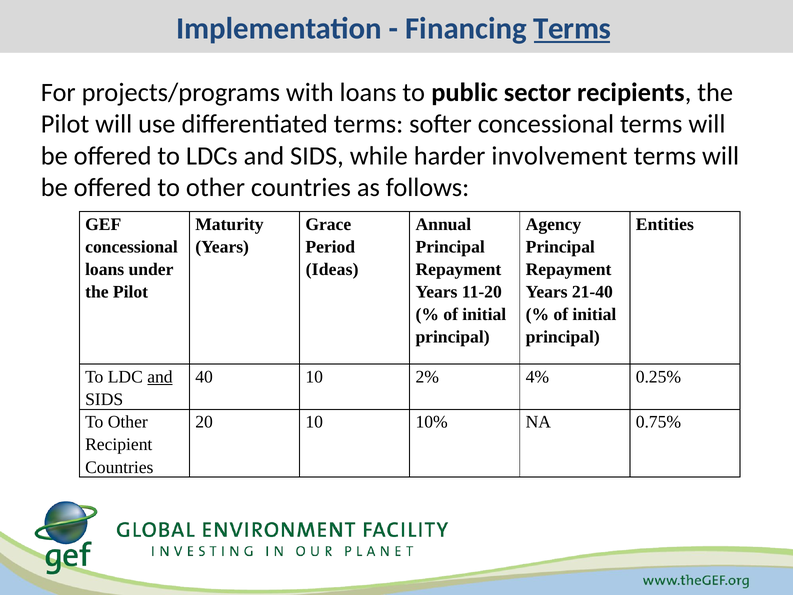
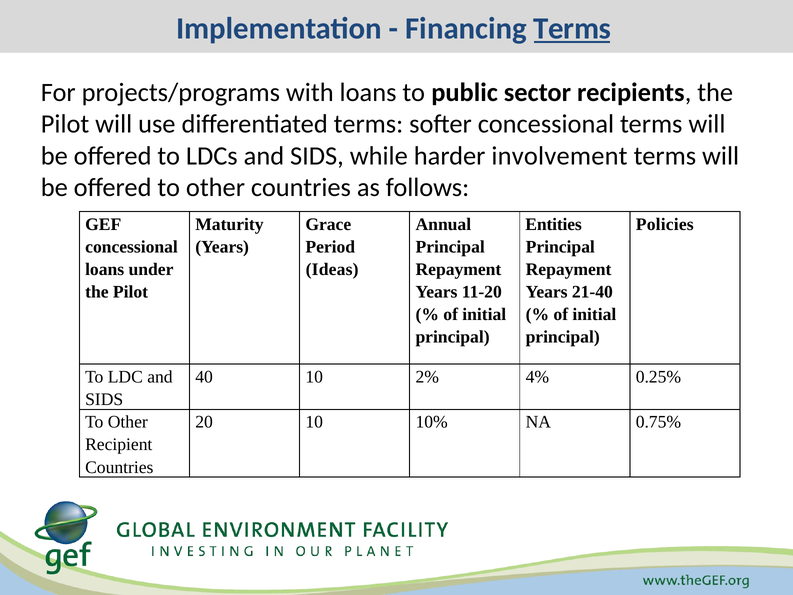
Agency: Agency -> Entities
Entities: Entities -> Policies
and at (160, 377) underline: present -> none
